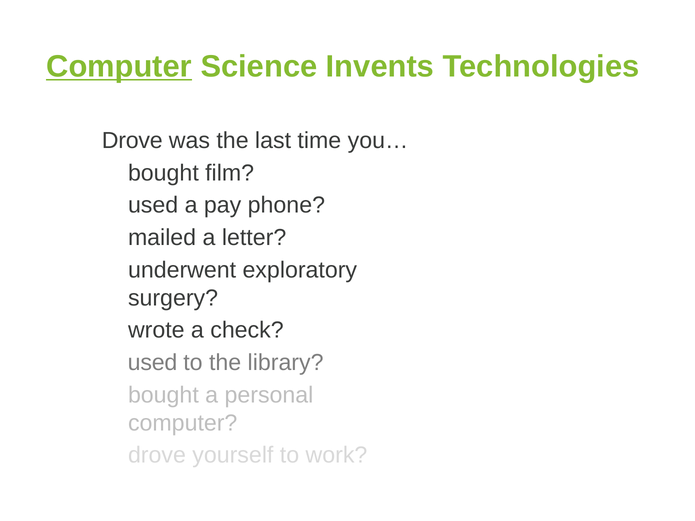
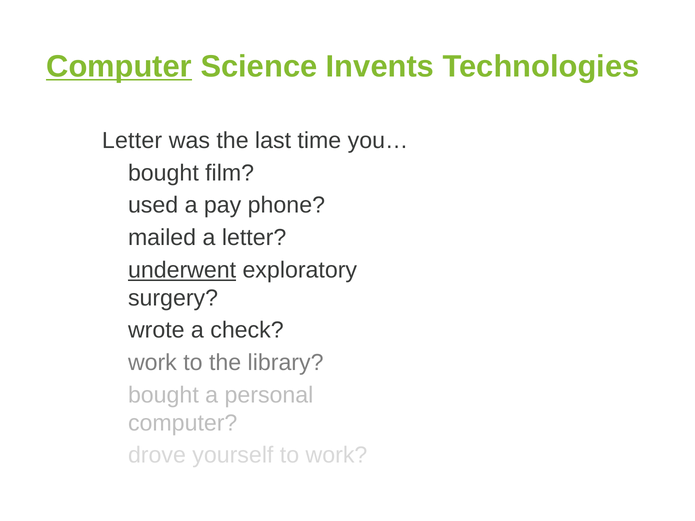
Drove at (132, 141): Drove -> Letter
underwent underline: none -> present
used at (153, 363): used -> work
